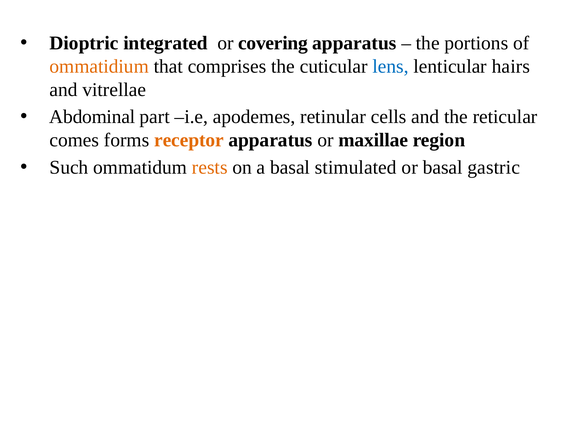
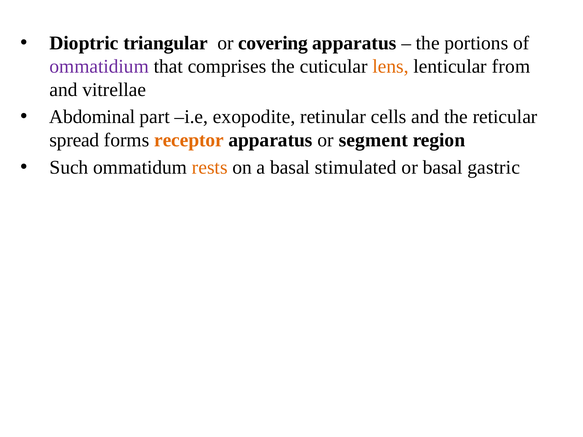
integrated: integrated -> triangular
ommatidium colour: orange -> purple
lens colour: blue -> orange
hairs: hairs -> from
apodemes: apodemes -> exopodite
comes: comes -> spread
maxillae: maxillae -> segment
